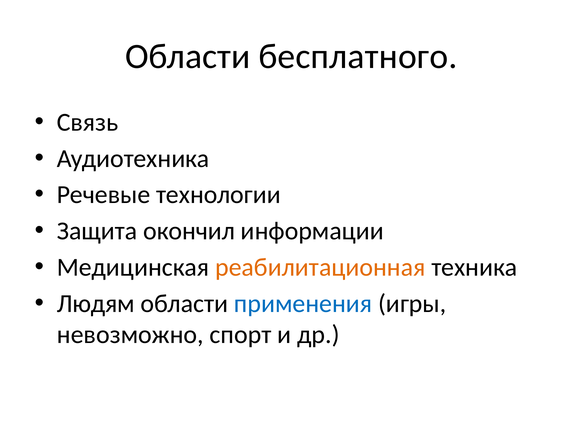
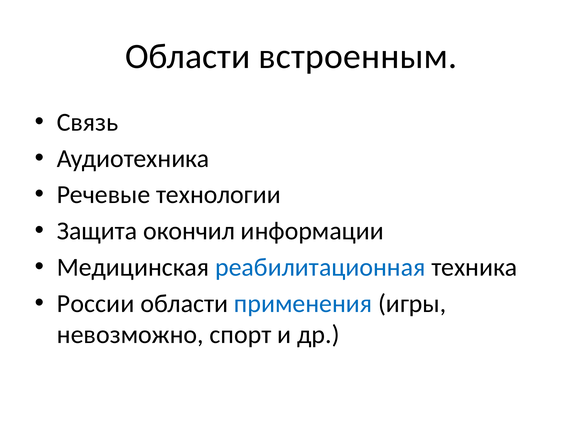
бесплатного: бесплатного -> встроенным
реабилитационная colour: orange -> blue
Людям: Людям -> России
